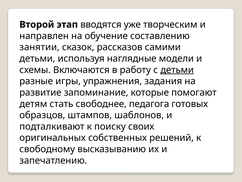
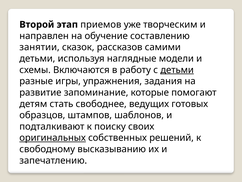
вводятся: вводятся -> приемов
педагога: педагога -> ведущих
оригинальных underline: none -> present
